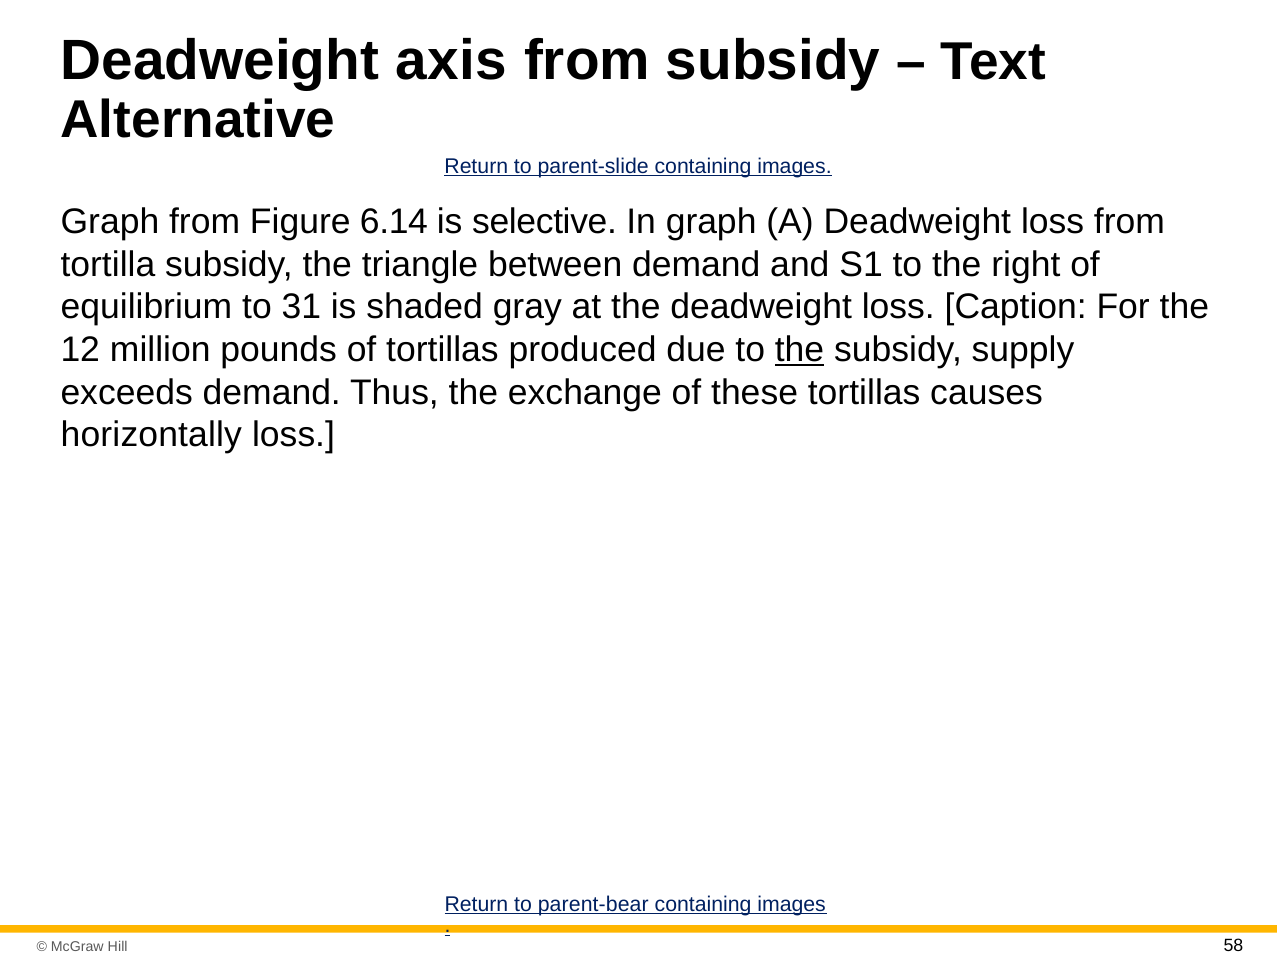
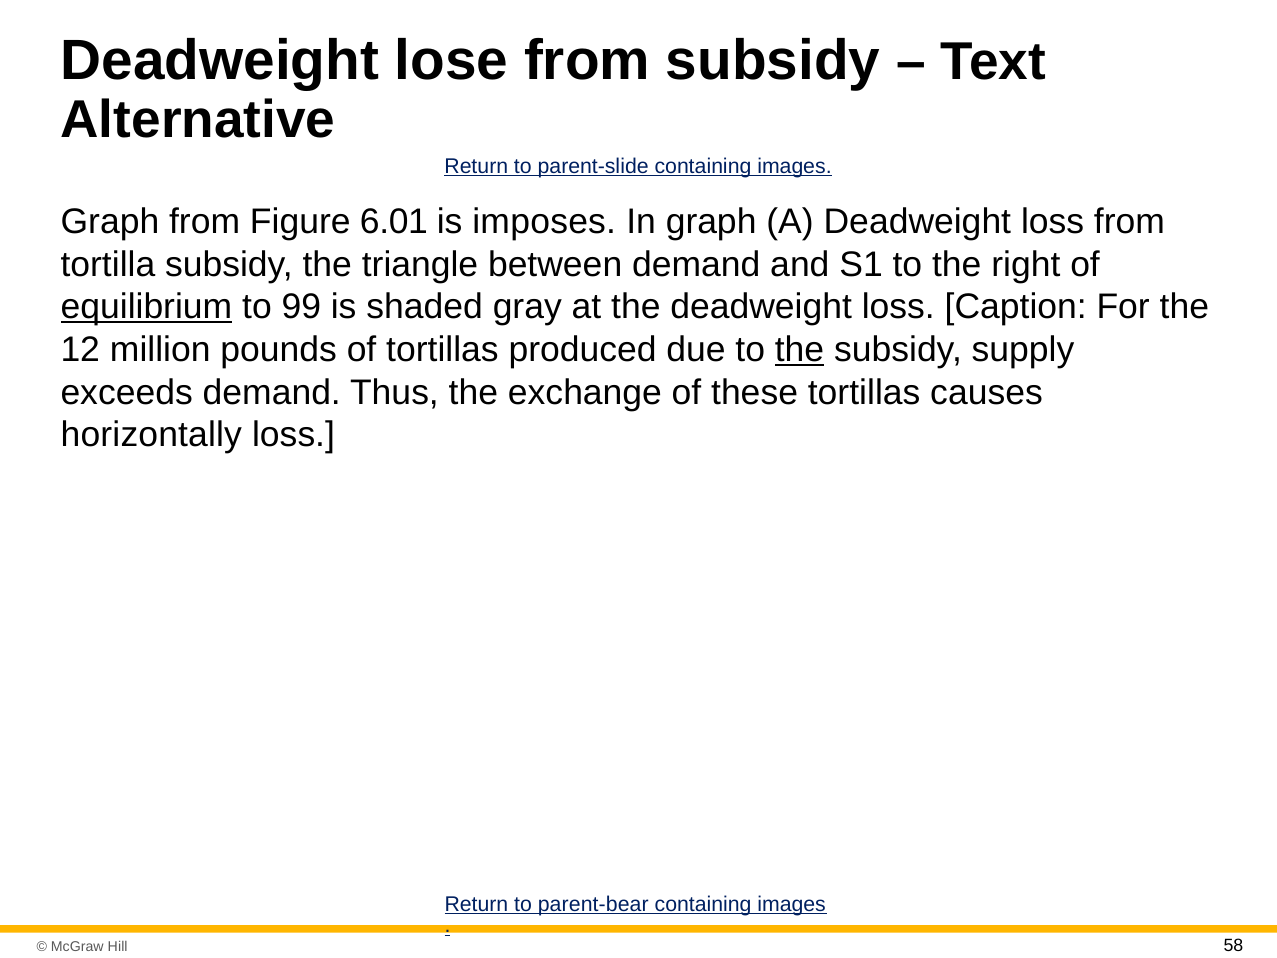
axis: axis -> lose
6.14: 6.14 -> 6.01
selective: selective -> imposes
equilibrium underline: none -> present
31: 31 -> 99
